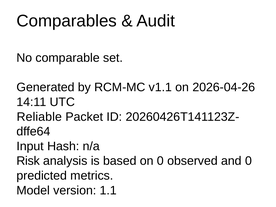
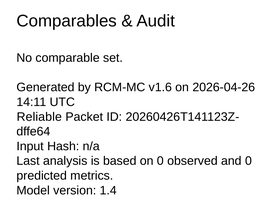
v1.1: v1.1 -> v1.6
Risk: Risk -> Last
1.1: 1.1 -> 1.4
